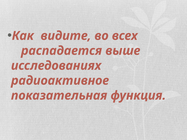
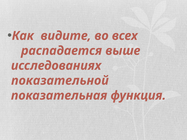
радиоактивное: радиоактивное -> показательной
